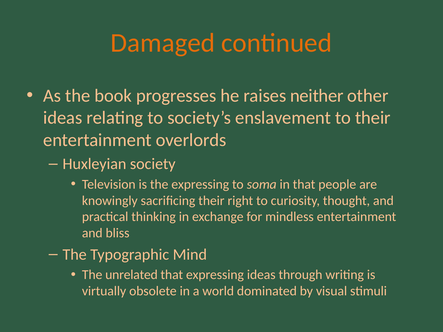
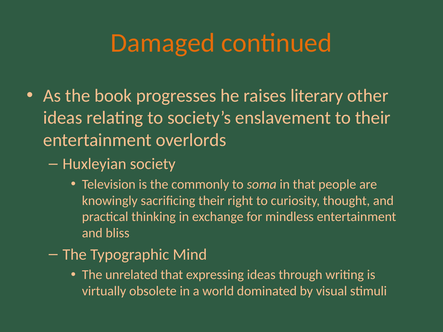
neither: neither -> literary
the expressing: expressing -> commonly
